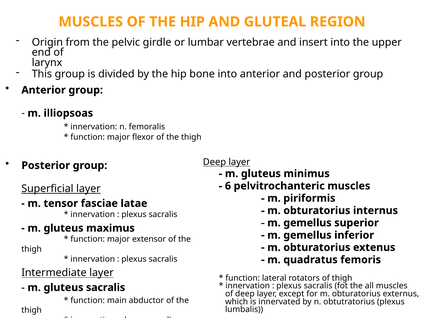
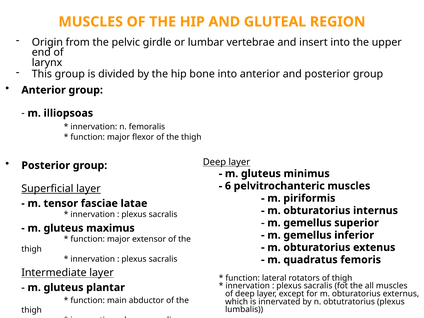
gluteus sacralis: sacralis -> plantar
